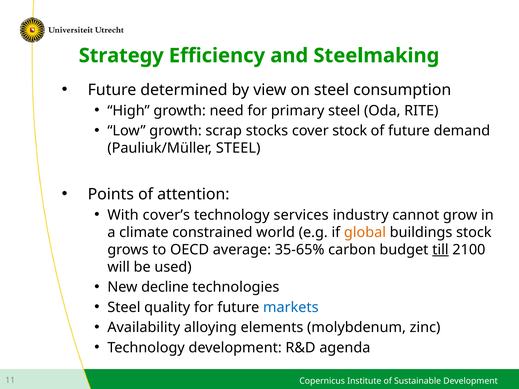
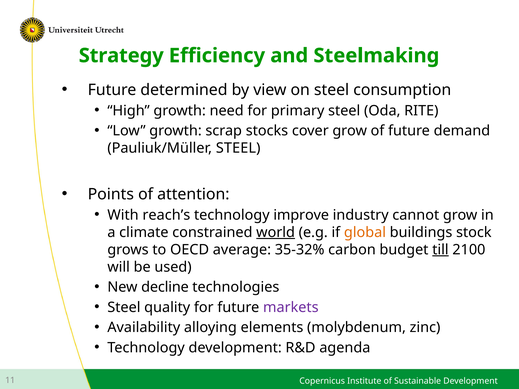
cover stock: stock -> grow
cover’s: cover’s -> reach’s
services: services -> improve
world underline: none -> present
35-65%: 35-65% -> 35-32%
markets colour: blue -> purple
